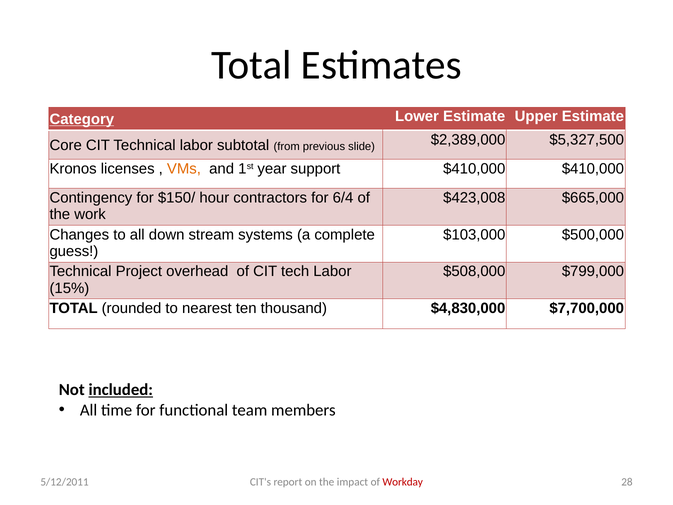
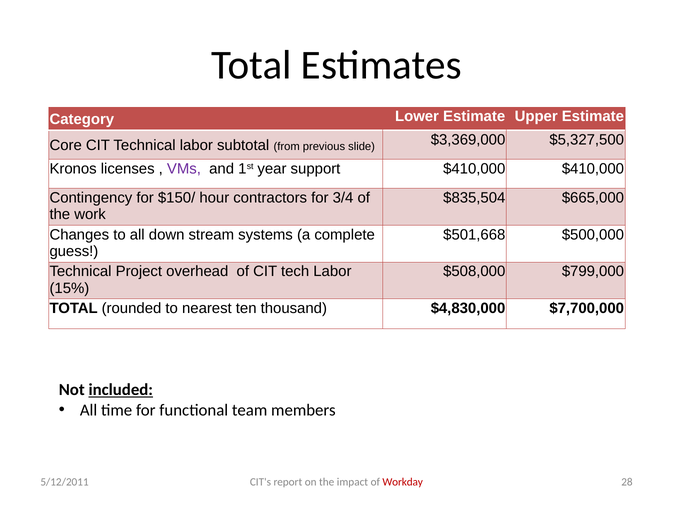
Category underline: present -> none
$2,389,000: $2,389,000 -> $3,369,000
VMs colour: orange -> purple
6/4: 6/4 -> 3/4
$423,008: $423,008 -> $835,504
$103,000: $103,000 -> $501,668
